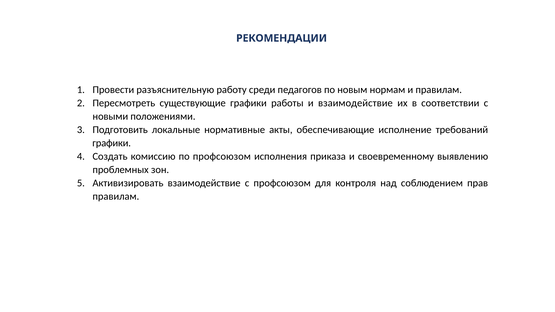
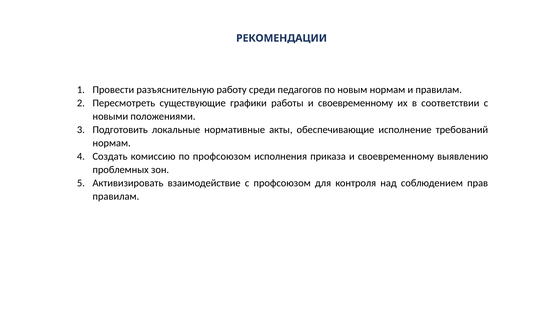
работы и взаимодействие: взаимодействие -> своевременному
графики at (112, 143): графики -> нормам
